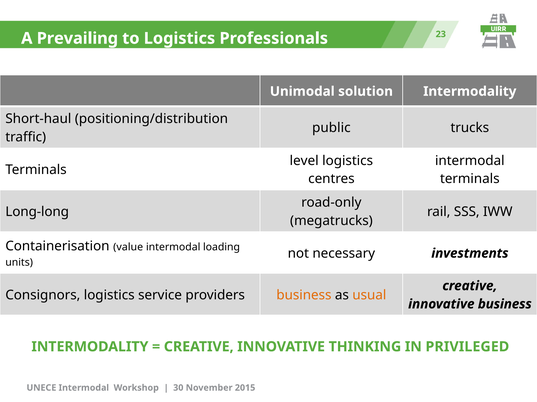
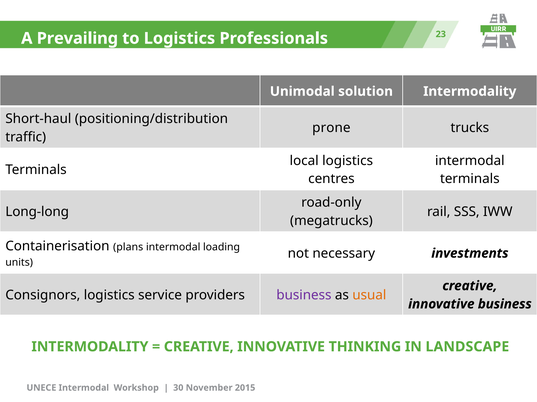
public: public -> prone
level: level -> local
value: value -> plans
business at (304, 295) colour: orange -> purple
PRIVILEGED: PRIVILEGED -> LANDSCAPE
